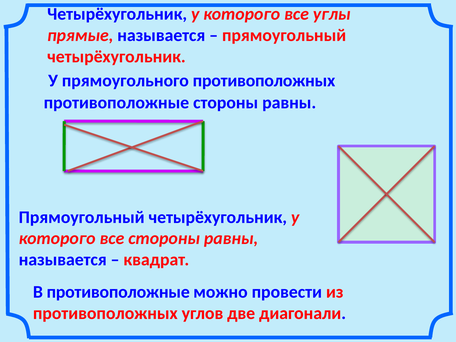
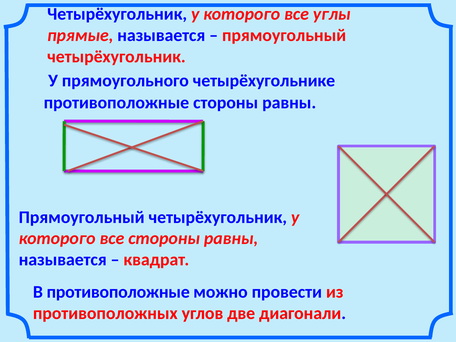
прямоугольного противоположных: противоположных -> четырёхугольнике
